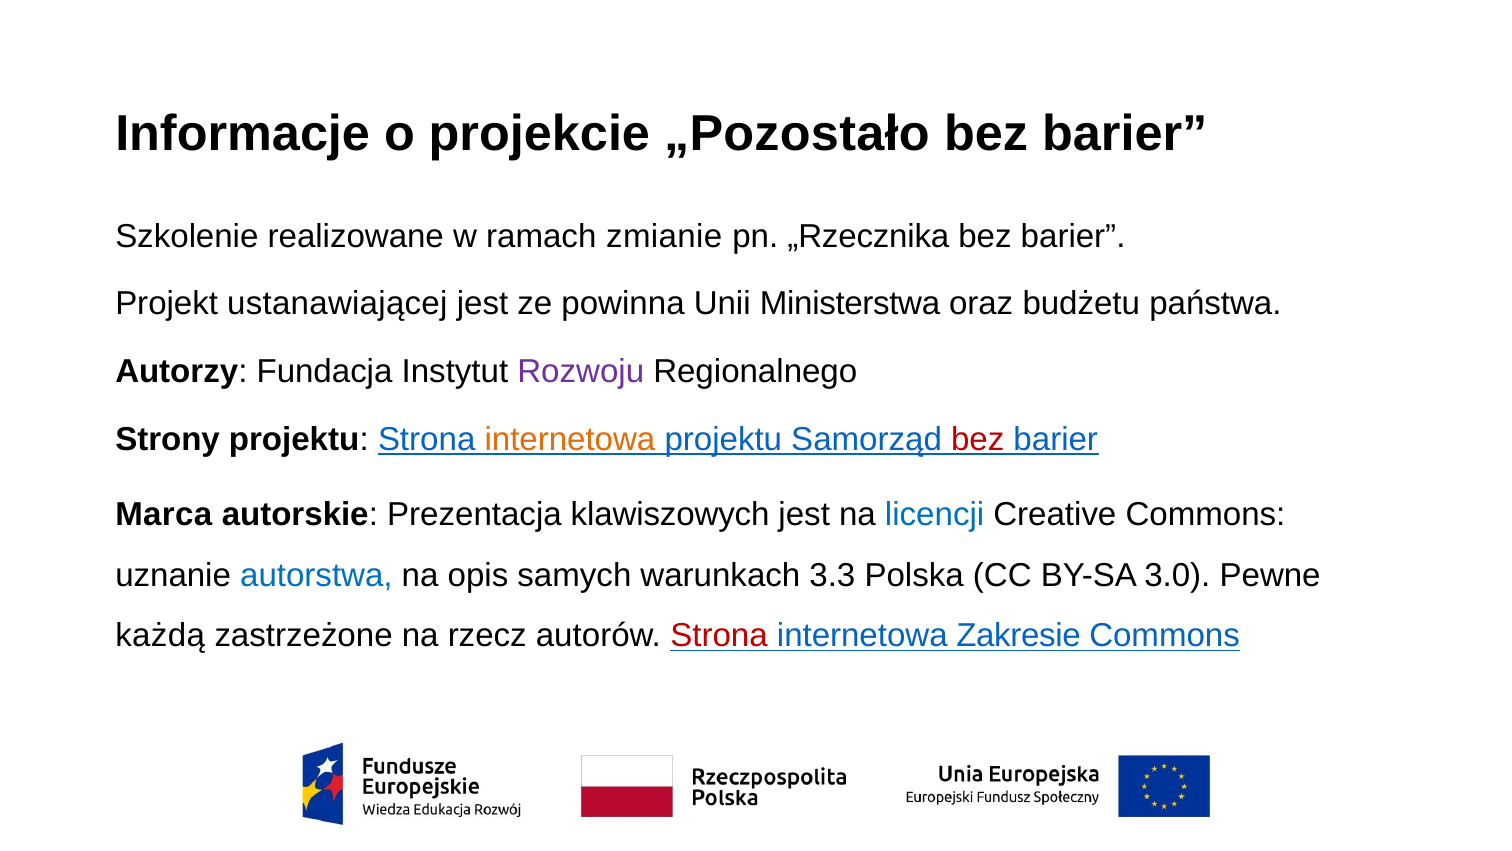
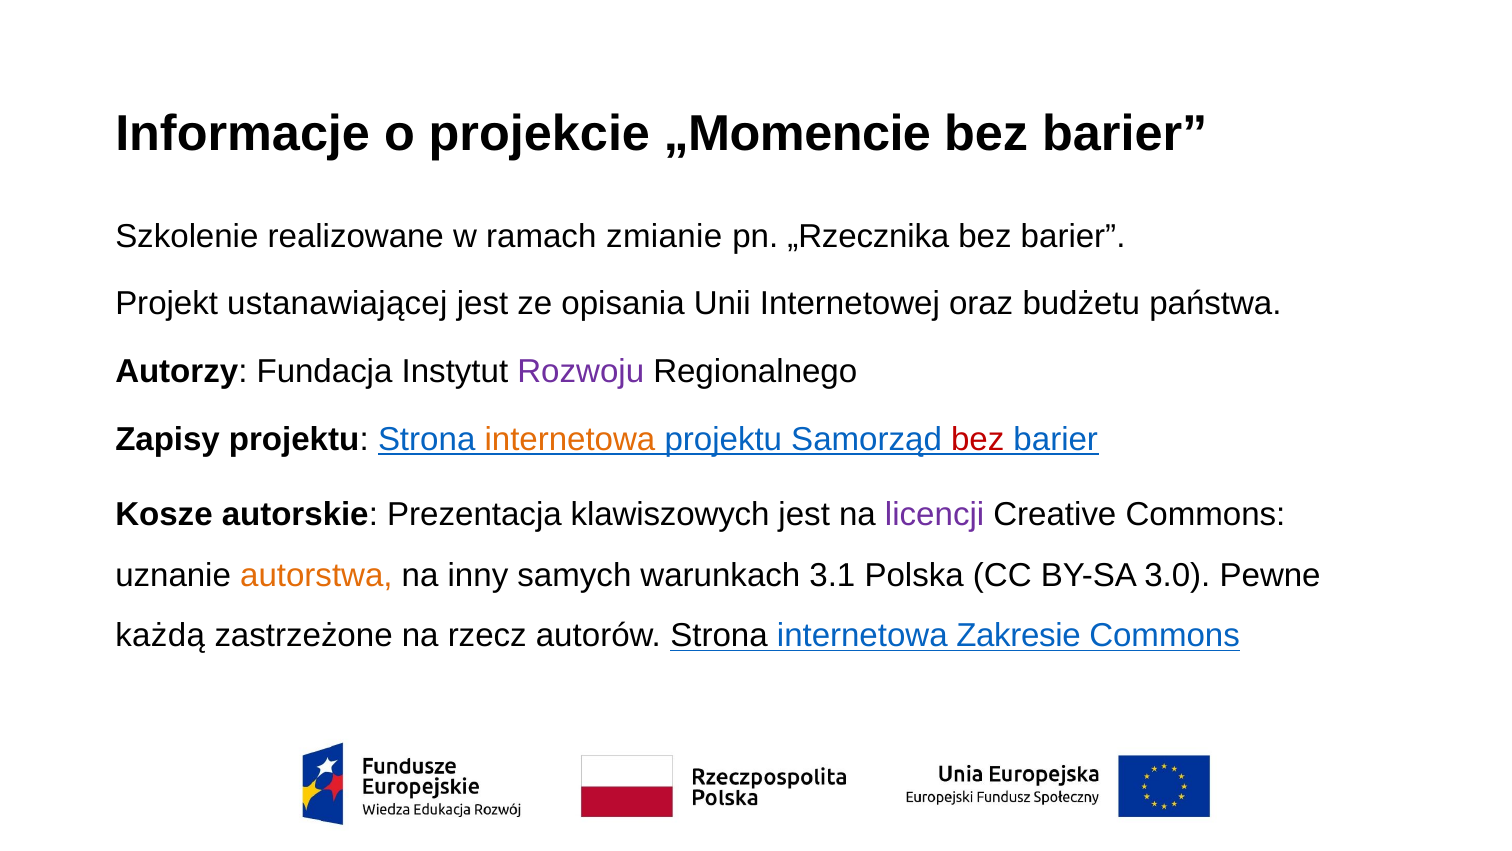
„Pozostało: „Pozostało -> „Momencie
powinna: powinna -> opisania
Ministerstwa: Ministerstwa -> Internetowej
Strony: Strony -> Zapisy
Marca: Marca -> Kosze
licencji colour: blue -> purple
autorstwa colour: blue -> orange
opis: opis -> inny
3.3: 3.3 -> 3.1
Strona at (719, 636) colour: red -> black
